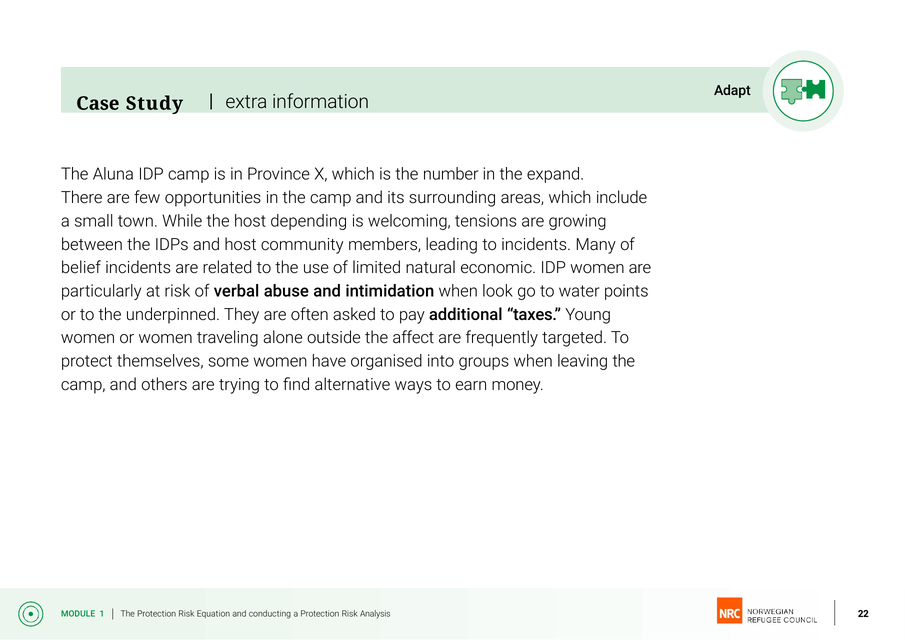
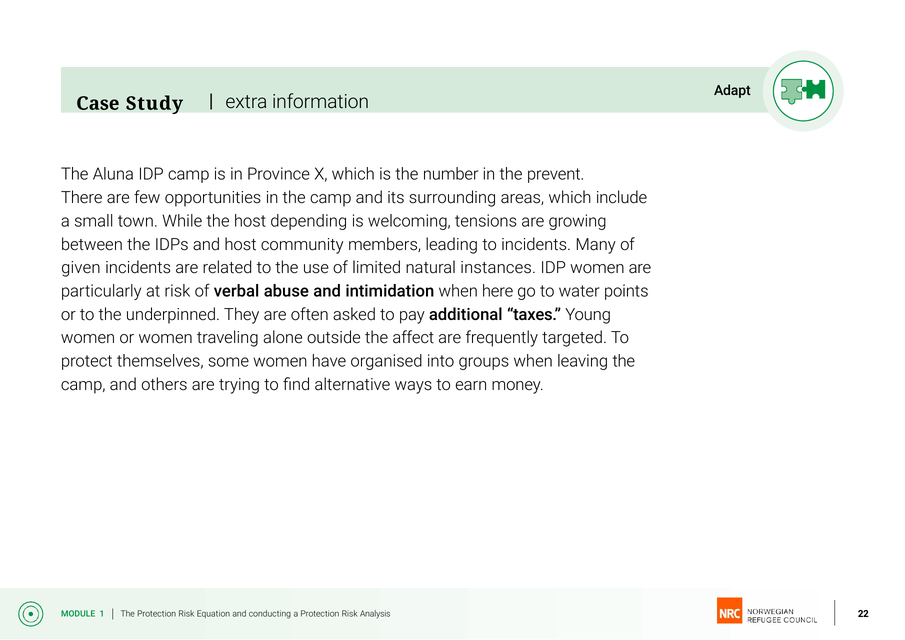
expand: expand -> prevent
belief: belief -> given
economic: economic -> instances
look: look -> here
